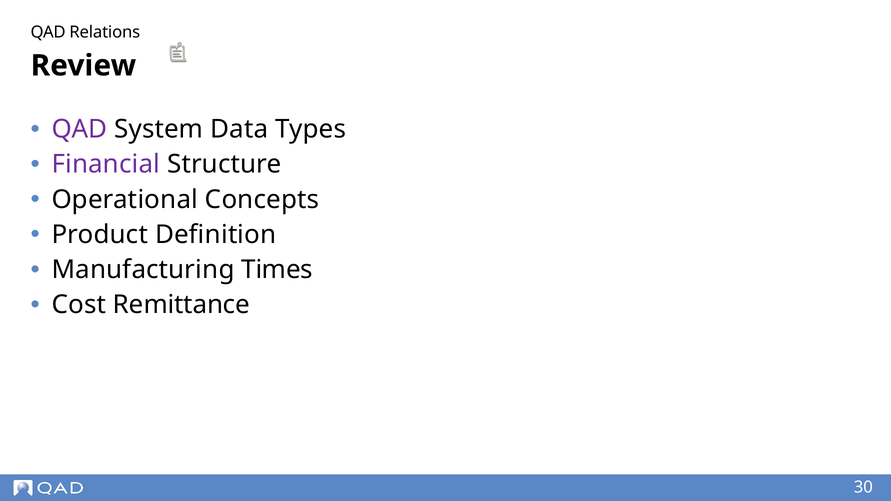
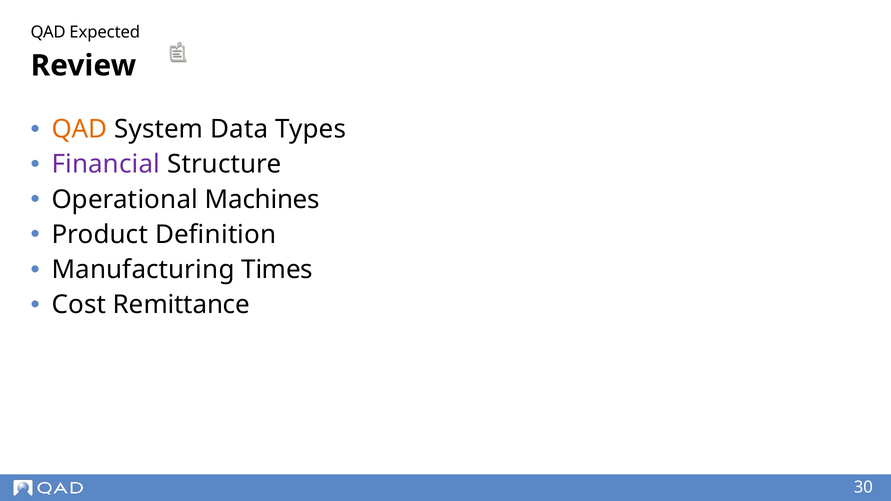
Relations: Relations -> Expected
QAD at (79, 129) colour: purple -> orange
Concepts: Concepts -> Machines
